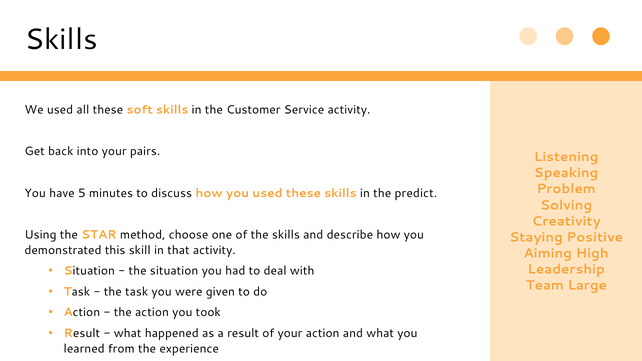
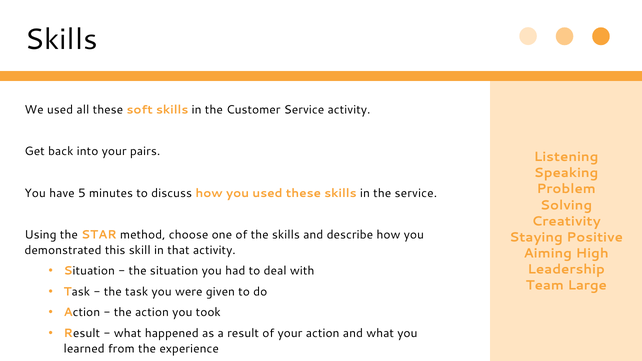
the predict: predict -> service
